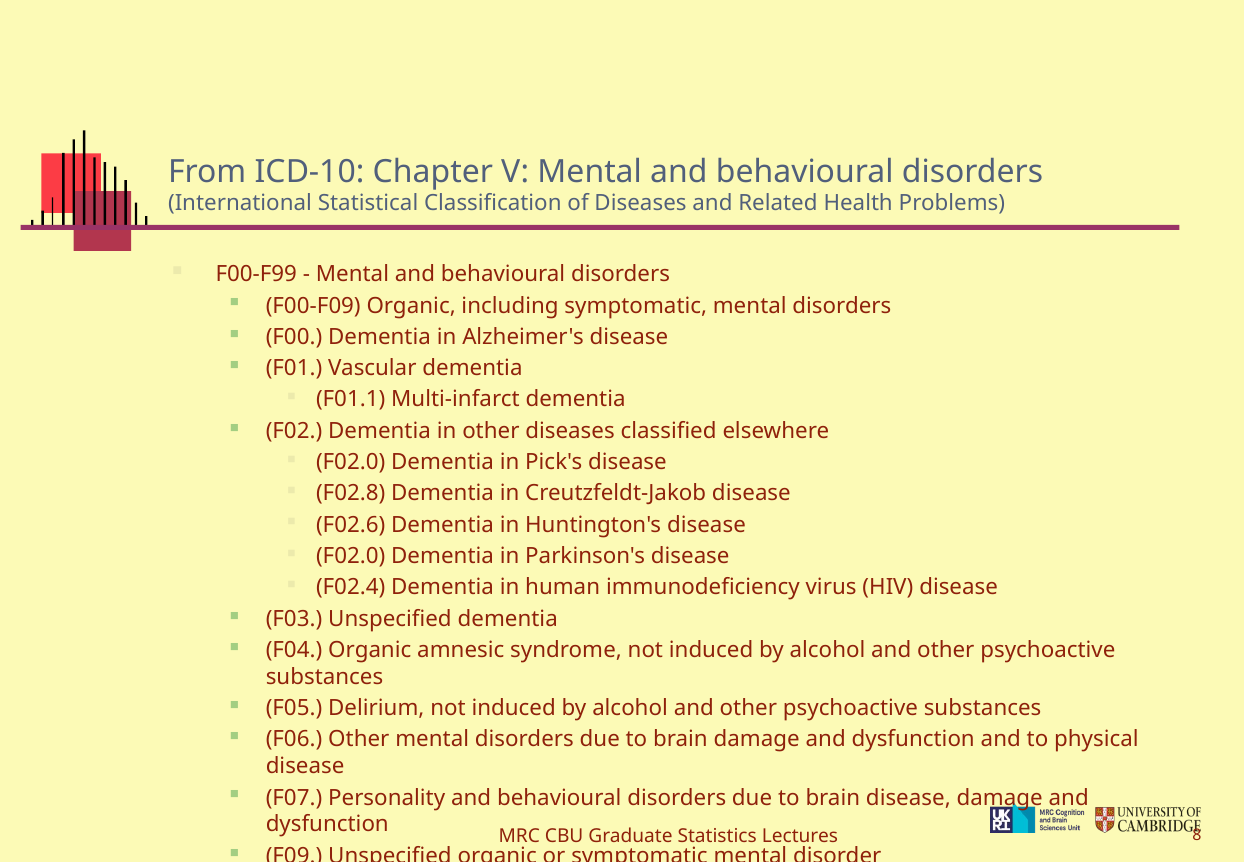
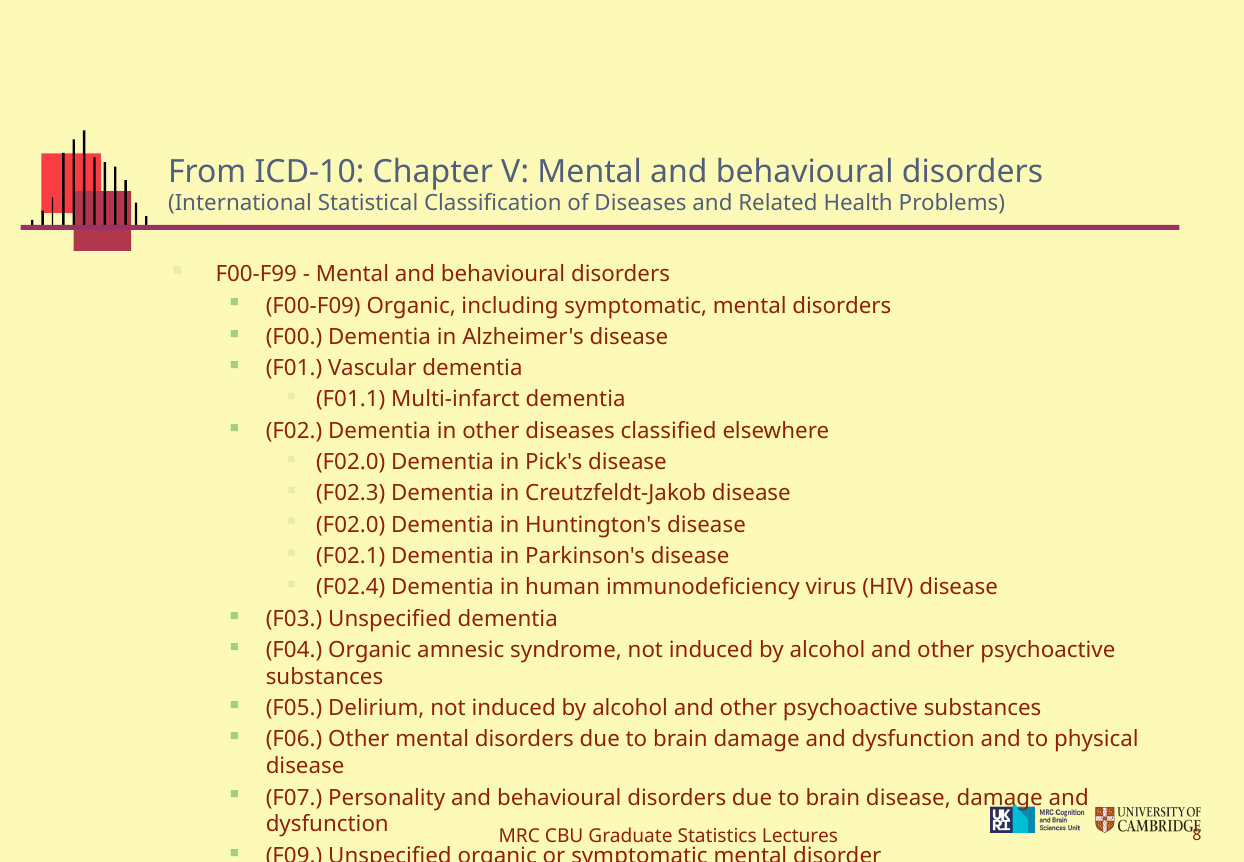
F02.8: F02.8 -> F02.3
F02.6 at (351, 525): F02.6 -> F02.0
F02.0 at (351, 556): F02.0 -> F02.1
